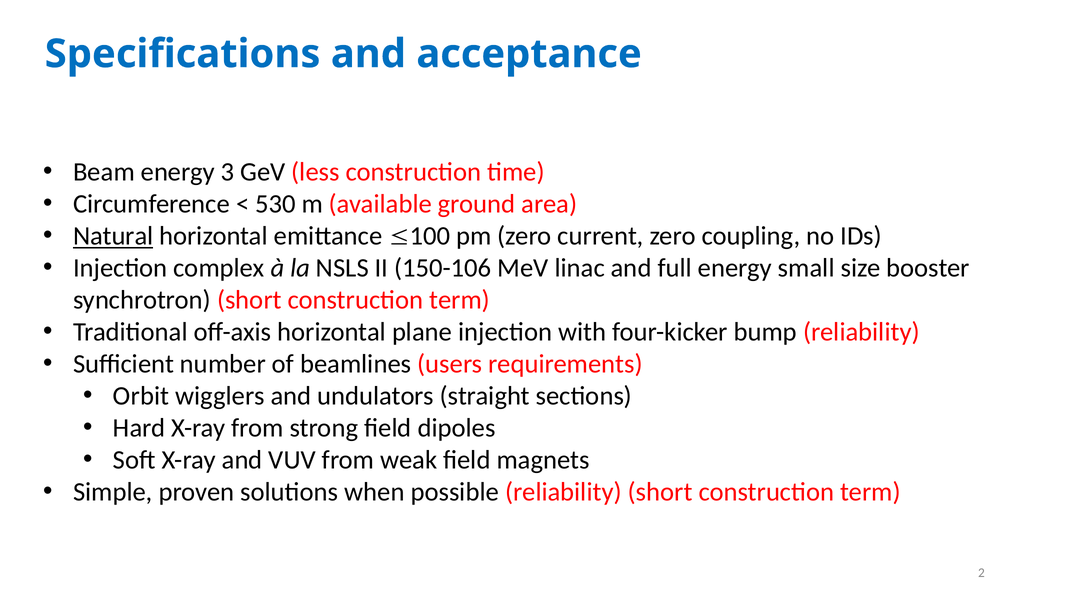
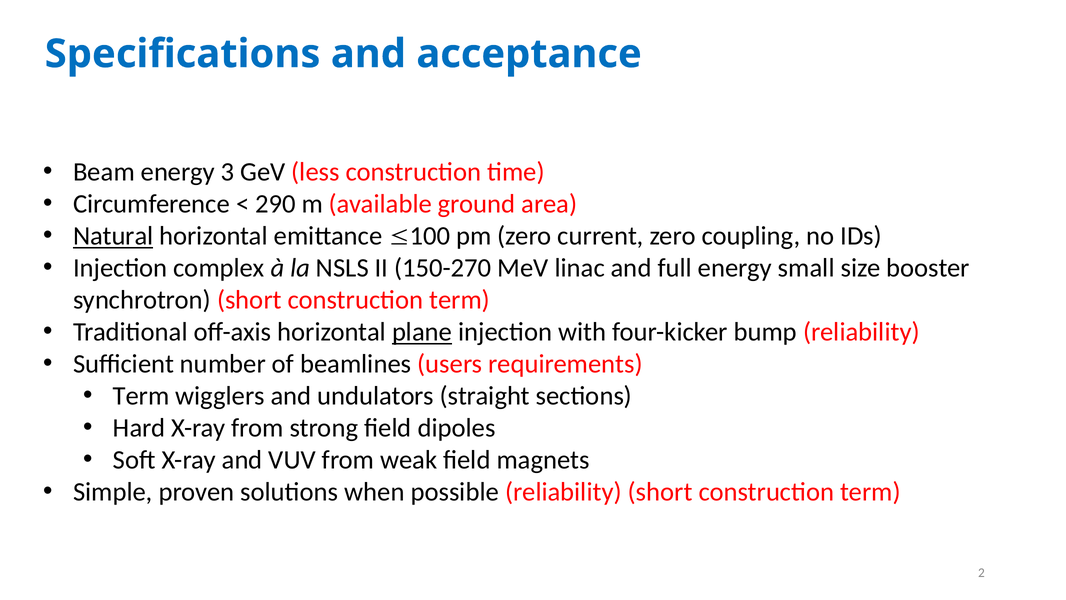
530: 530 -> 290
150-106: 150-106 -> 150-270
plane underline: none -> present
Orbit at (141, 396): Orbit -> Term
